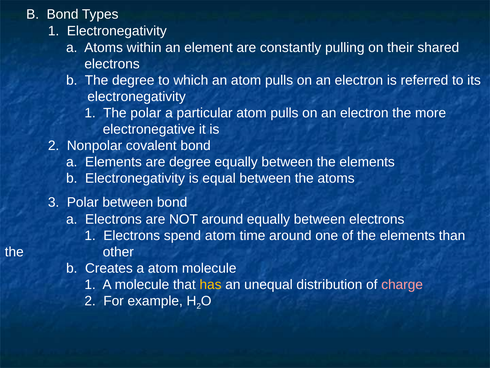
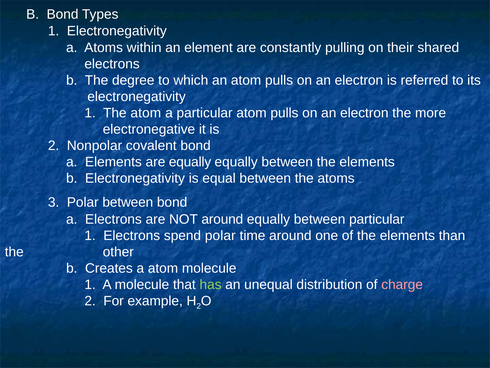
The polar: polar -> atom
are degree: degree -> equally
between electrons: electrons -> particular
spend atom: atom -> polar
has colour: yellow -> light green
